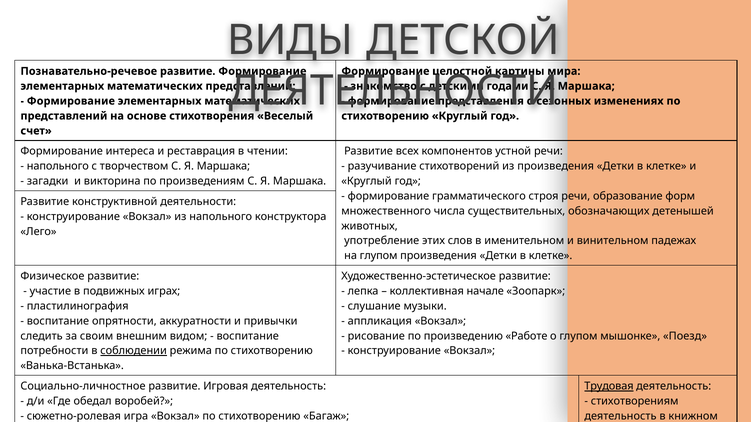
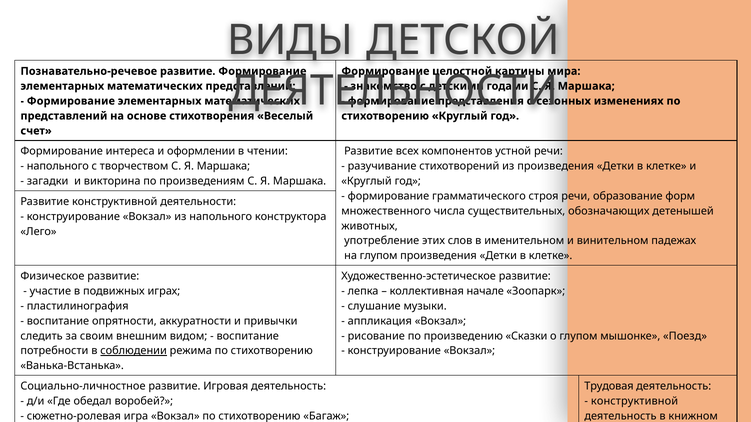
реставрация: реставрация -> оформлении
Работе: Работе -> Сказки
Трудовая underline: present -> none
стихотворениям at (635, 402): стихотворениям -> конструктивной
